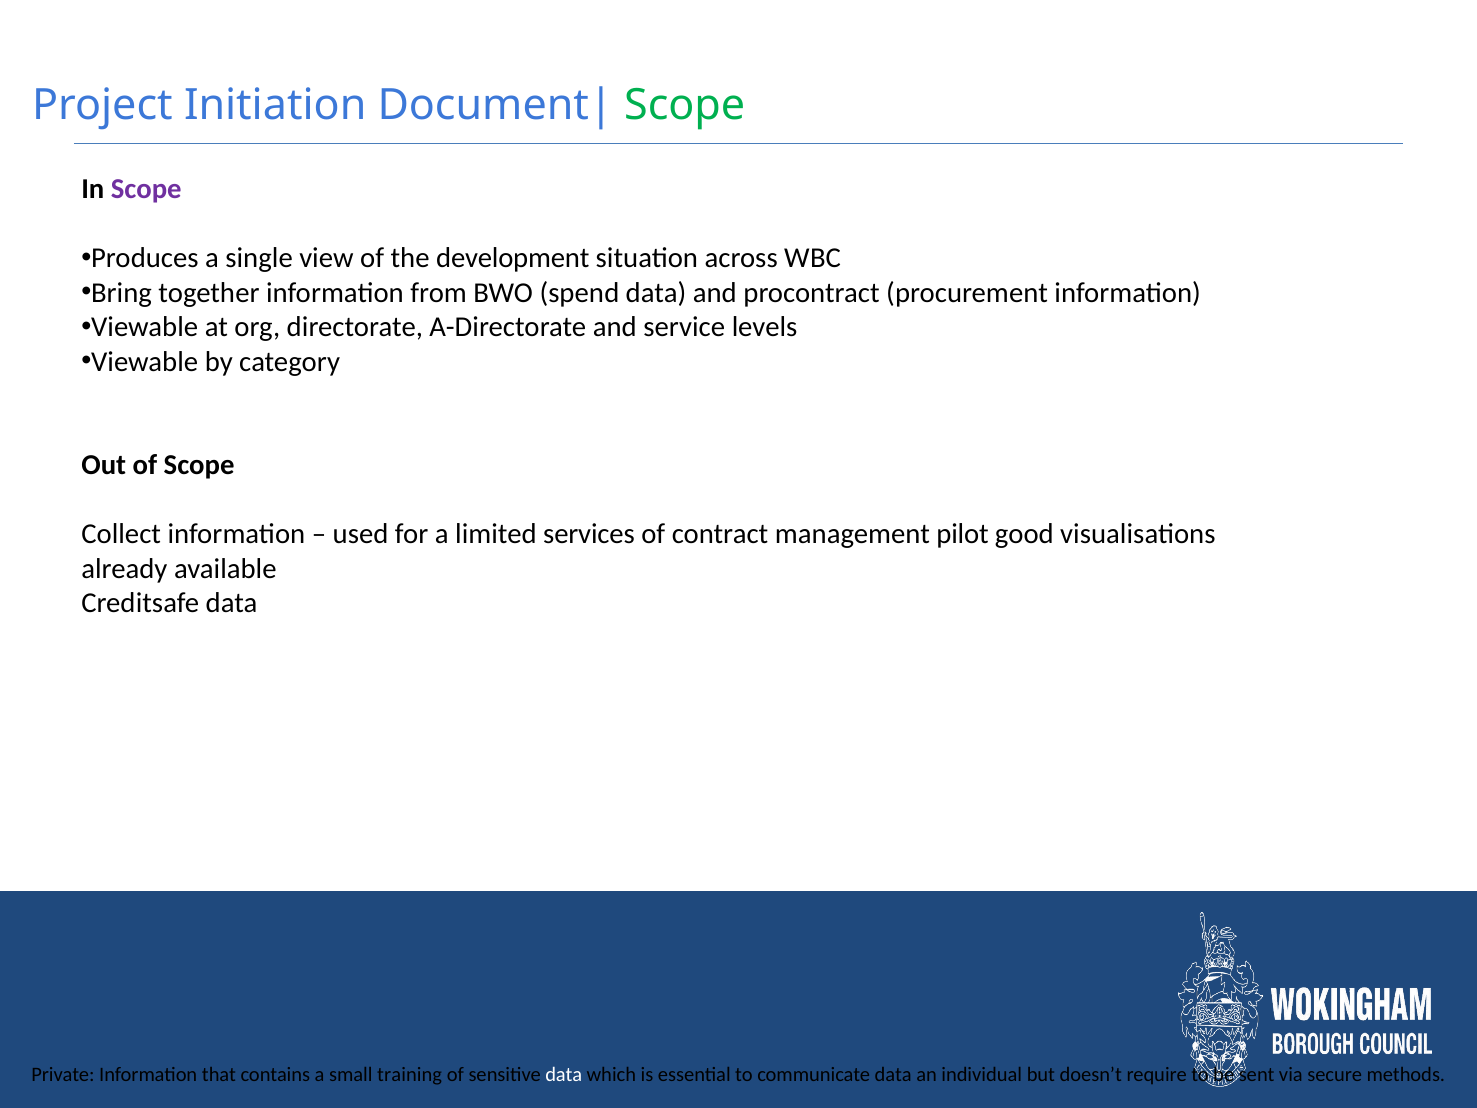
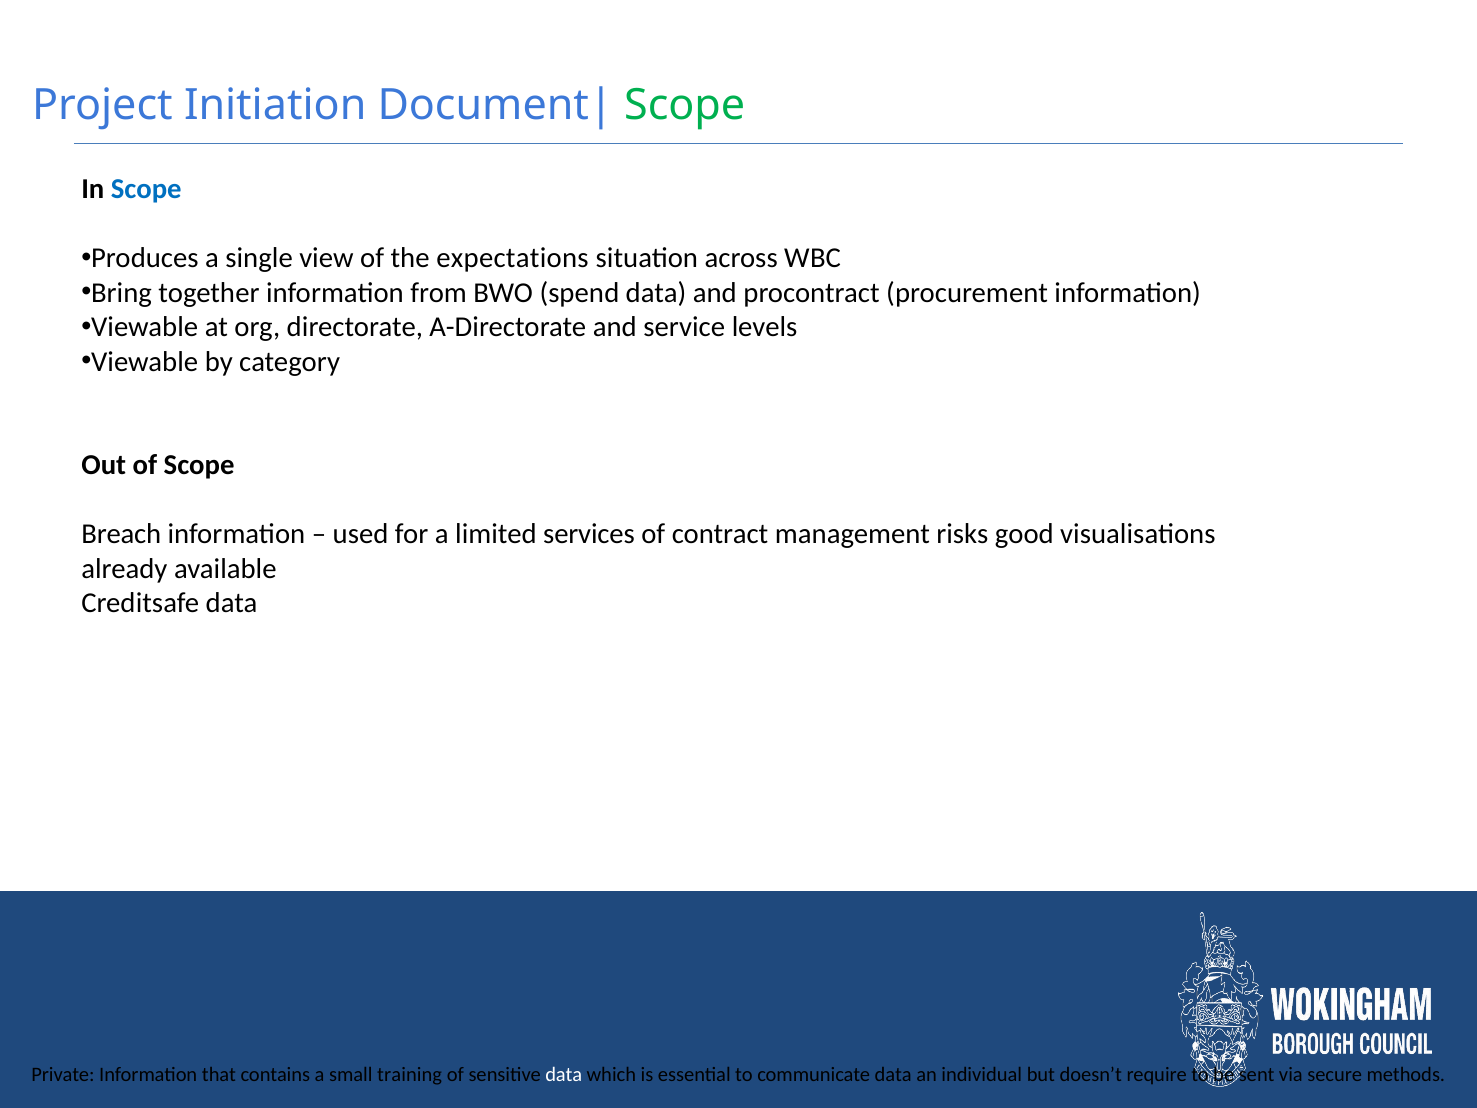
Scope at (146, 189) colour: purple -> blue
development: development -> expectations
Collect: Collect -> Breach
pilot: pilot -> risks
